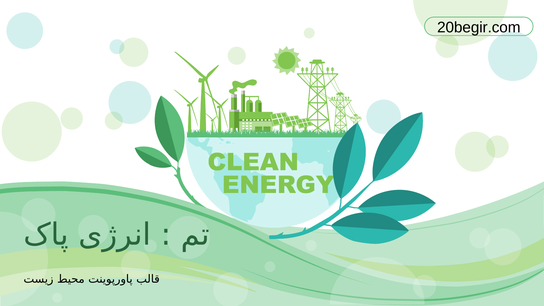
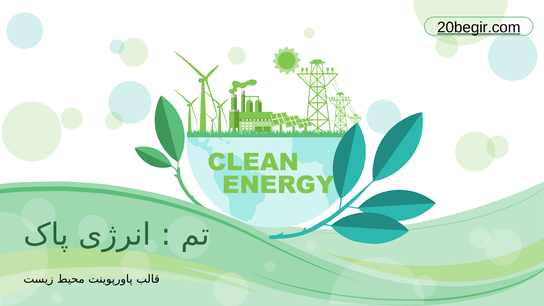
20begir.com underline: none -> present
